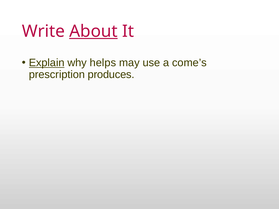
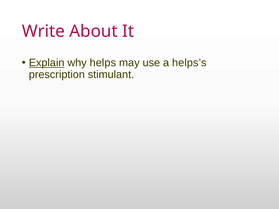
About underline: present -> none
come’s: come’s -> helps’s
produces: produces -> stimulant
